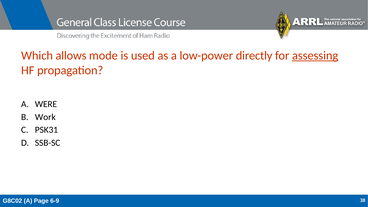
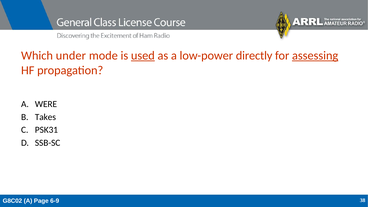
allows: allows -> under
used underline: none -> present
Work: Work -> Takes
